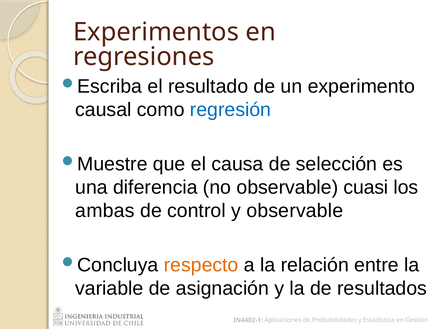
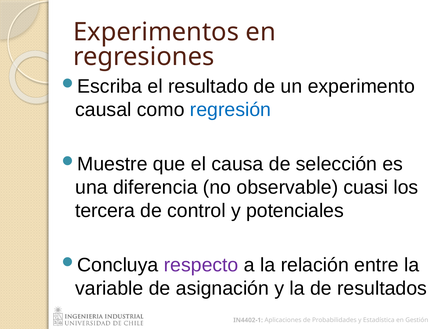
ambas: ambas -> tercera
y observable: observable -> potenciales
respecto colour: orange -> purple
